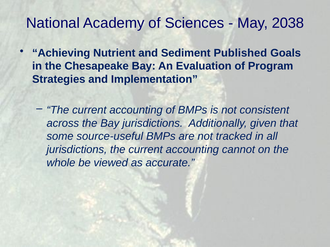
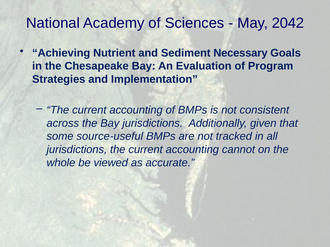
2038: 2038 -> 2042
Published: Published -> Necessary
